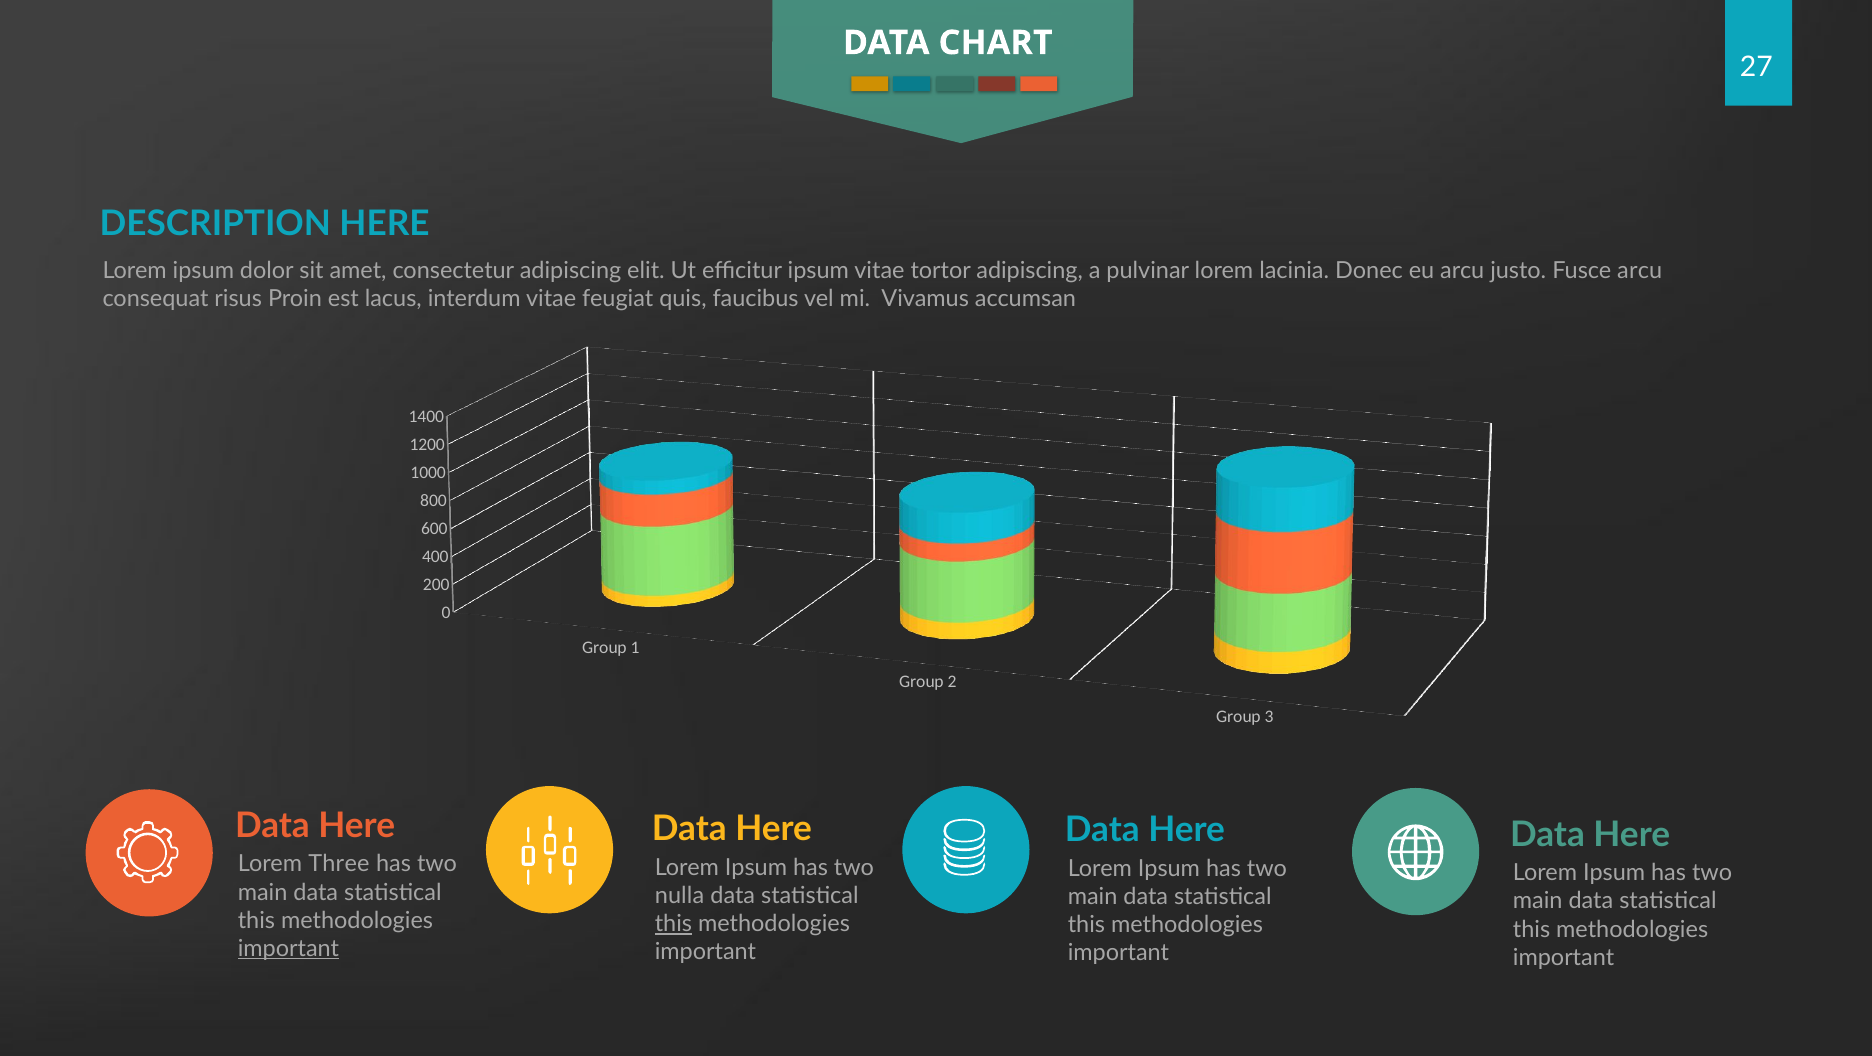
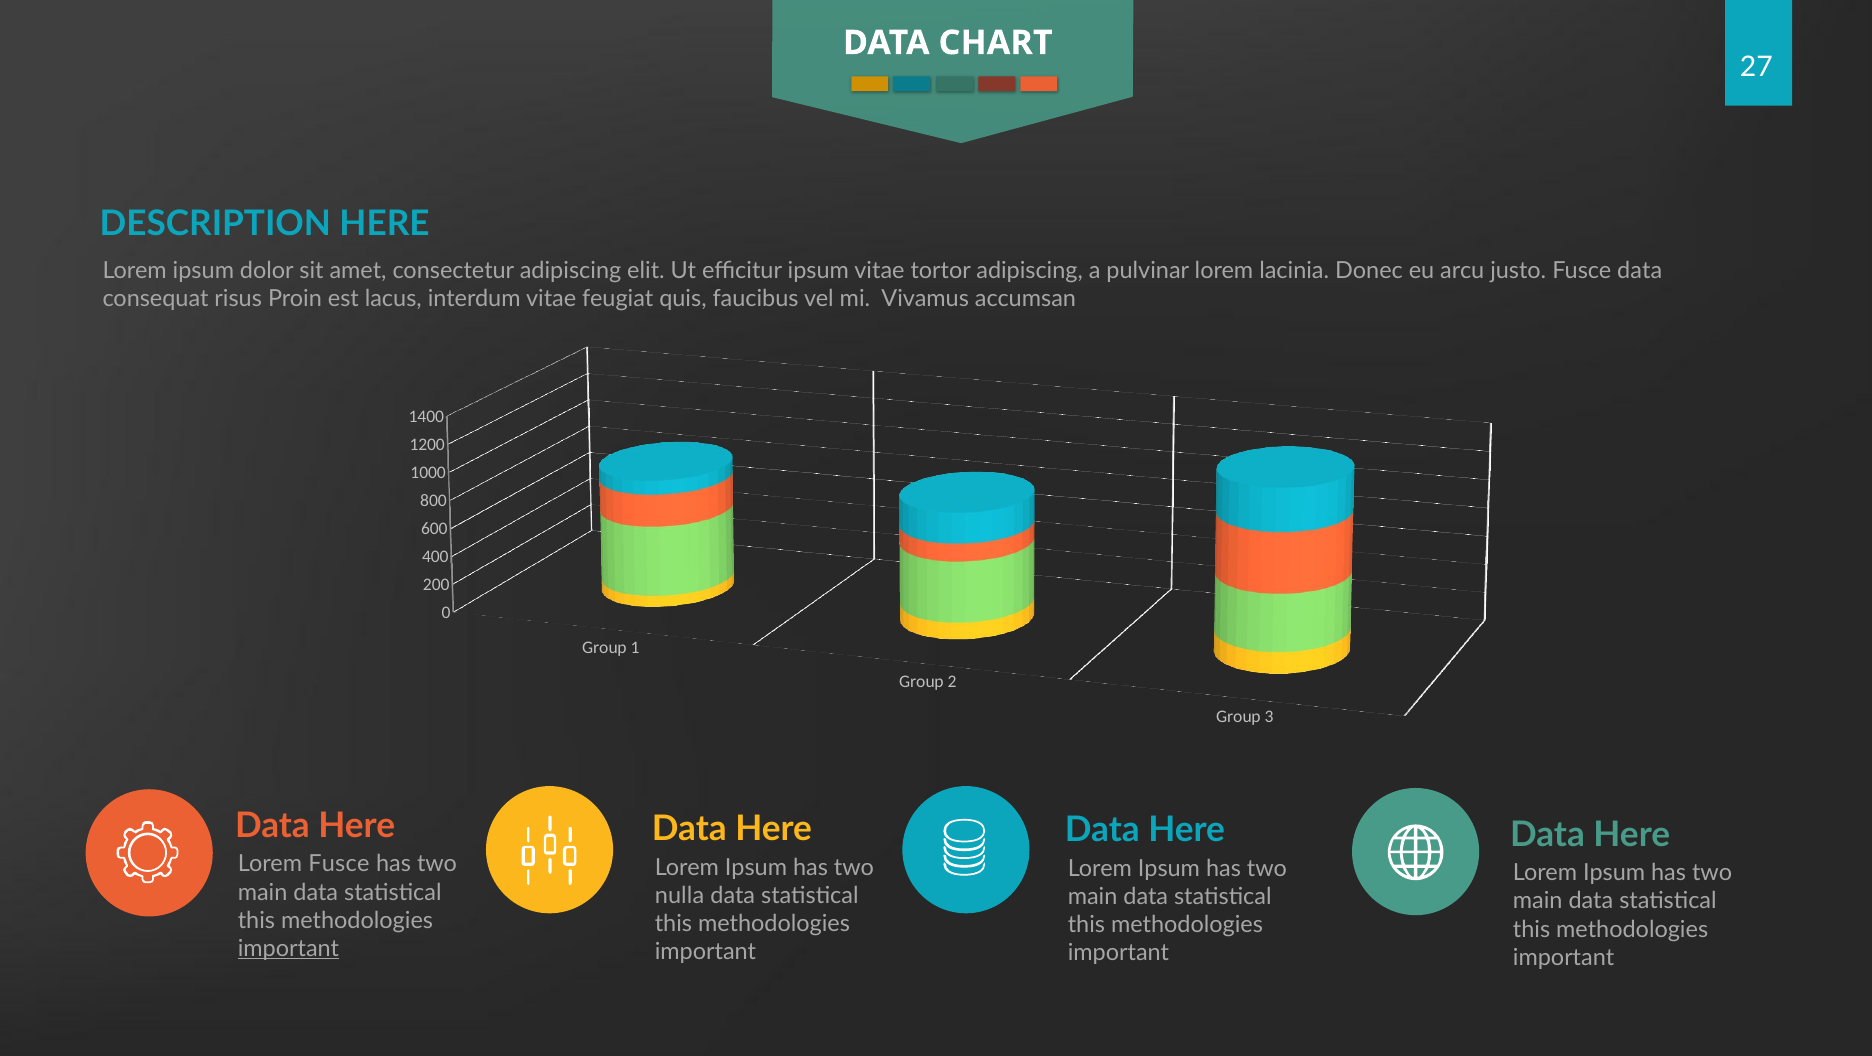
Fusce arcu: arcu -> data
Lorem Three: Three -> Fusce
this at (673, 924) underline: present -> none
